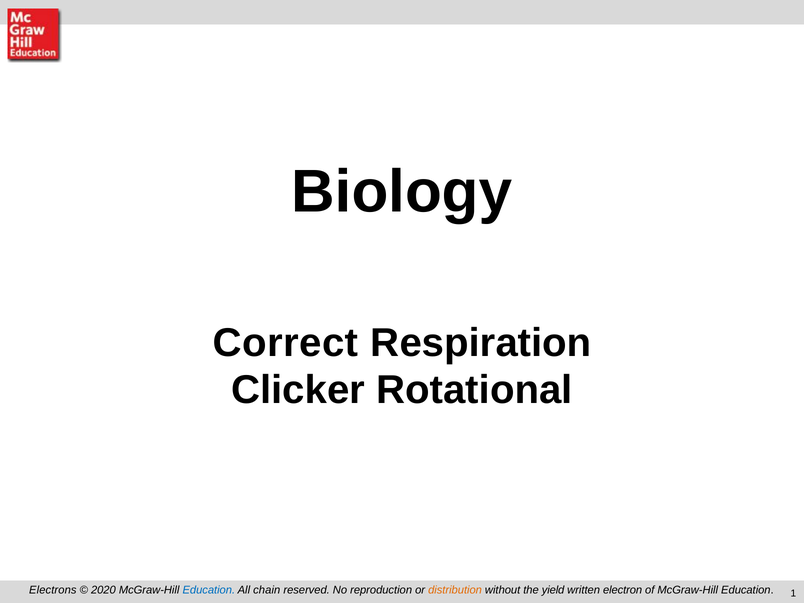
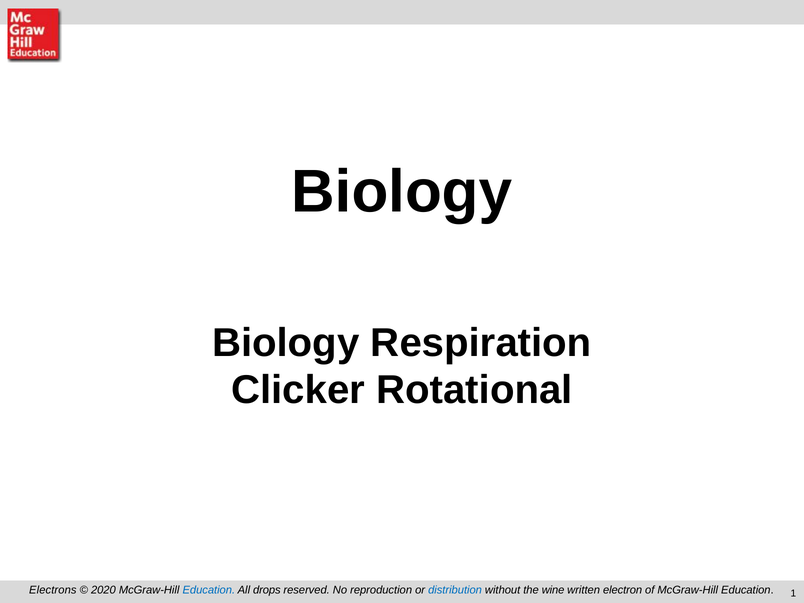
Correct at (286, 343): Correct -> Biology
chain: chain -> drops
distribution colour: orange -> blue
yield: yield -> wine
